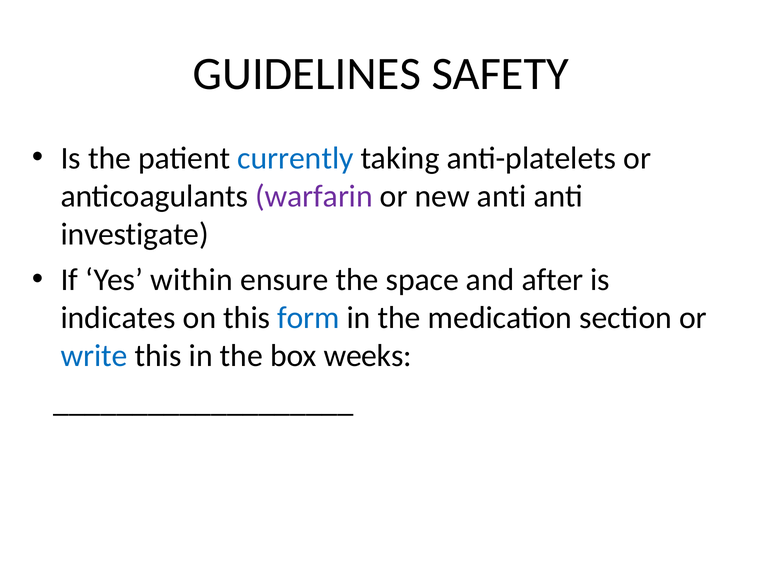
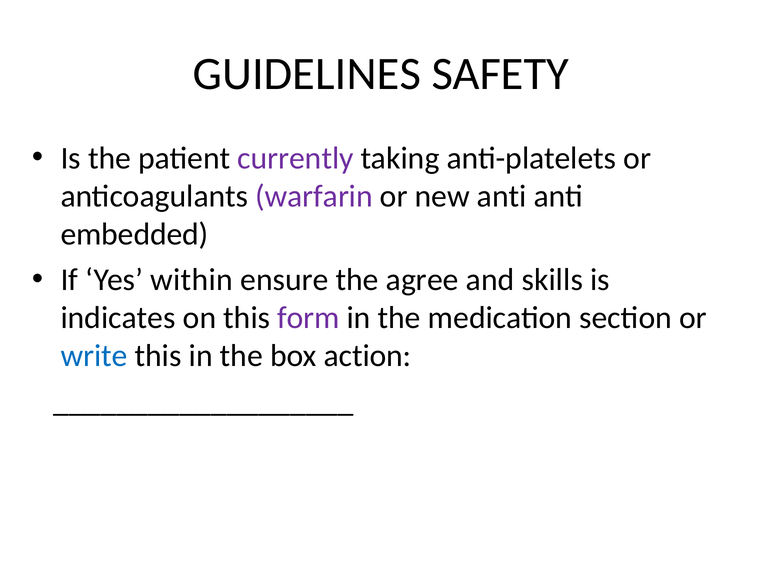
currently colour: blue -> purple
investigate: investigate -> embedded
space: space -> agree
after: after -> skills
form colour: blue -> purple
weeks: weeks -> action
